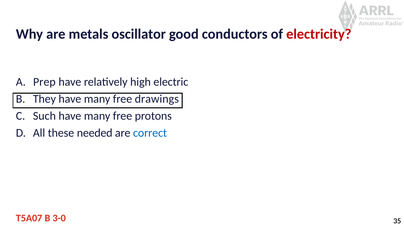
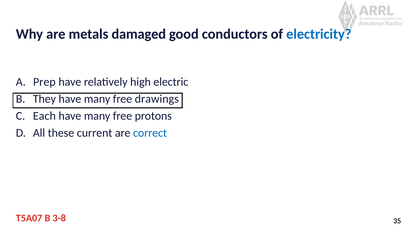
oscillator: oscillator -> damaged
electricity colour: red -> blue
Such: Such -> Each
needed: needed -> current
3-0: 3-0 -> 3-8
